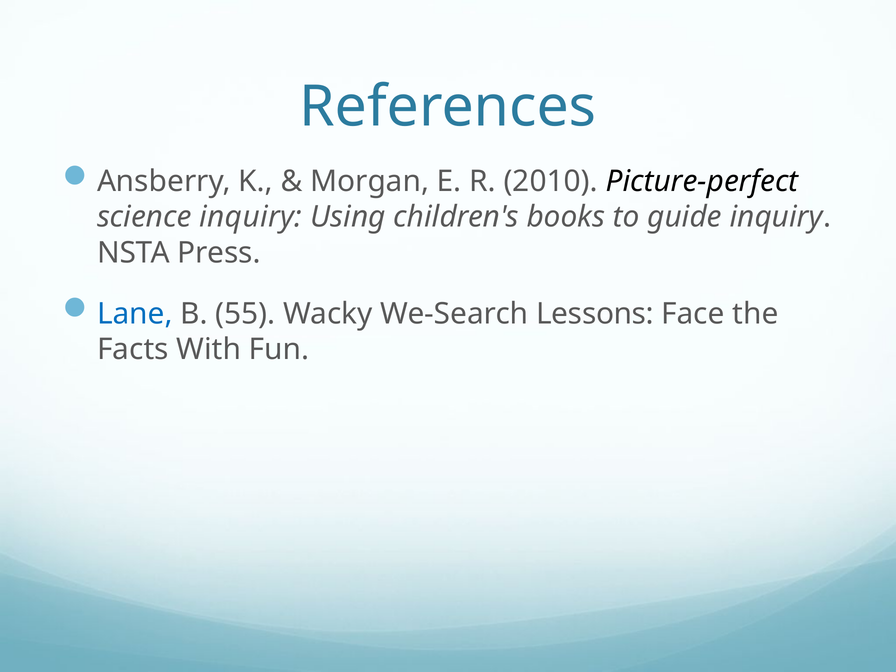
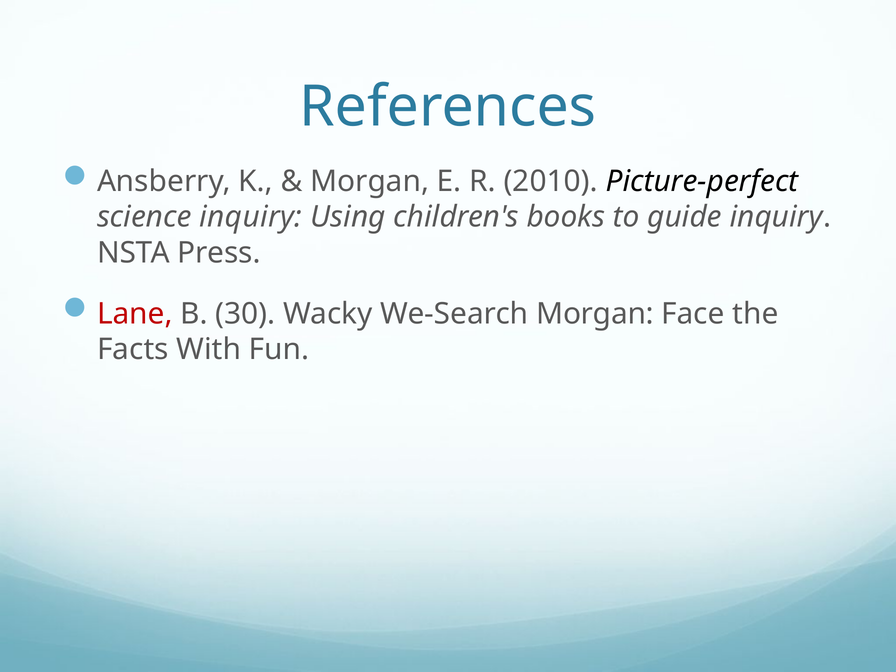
Lane colour: blue -> red
55: 55 -> 30
We-Search Lessons: Lessons -> Morgan
